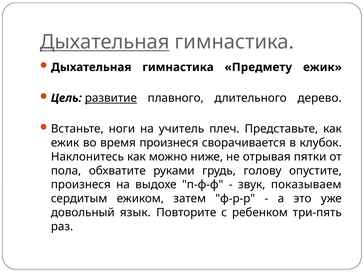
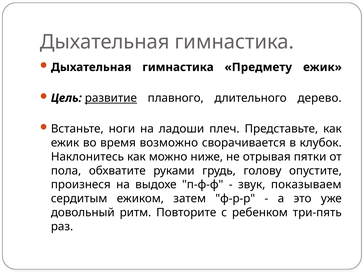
Дыхательная at (105, 42) underline: present -> none
учитель: учитель -> ладоши
время произнеся: произнеся -> возможно
язык: язык -> ритм
